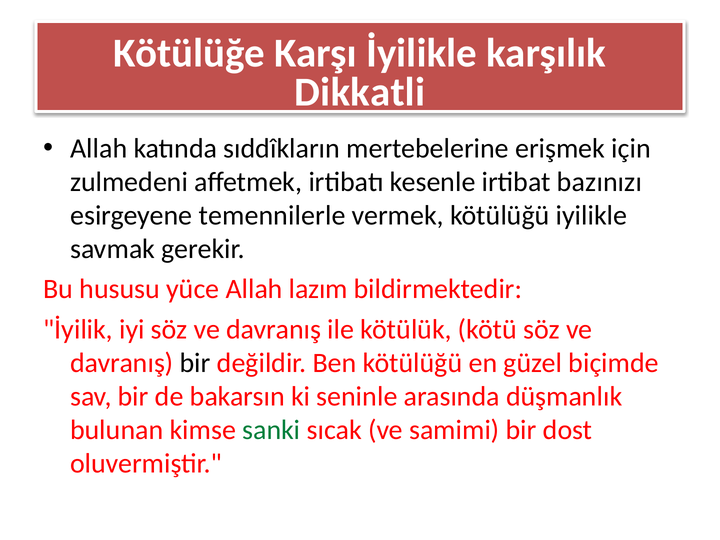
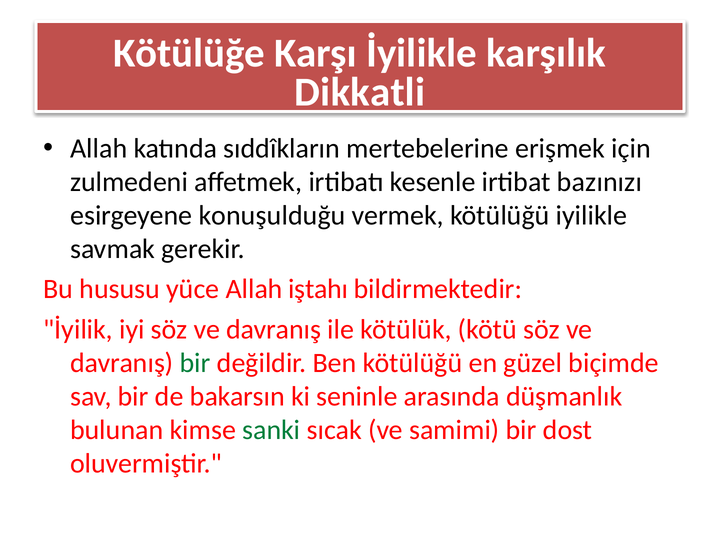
temennilerle: temennilerle -> konuşulduğu
lazım: lazım -> iştahı
bir at (195, 363) colour: black -> green
